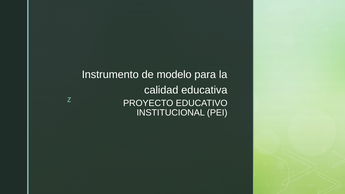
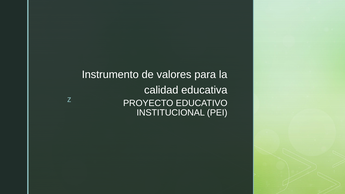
modelo: modelo -> valores
